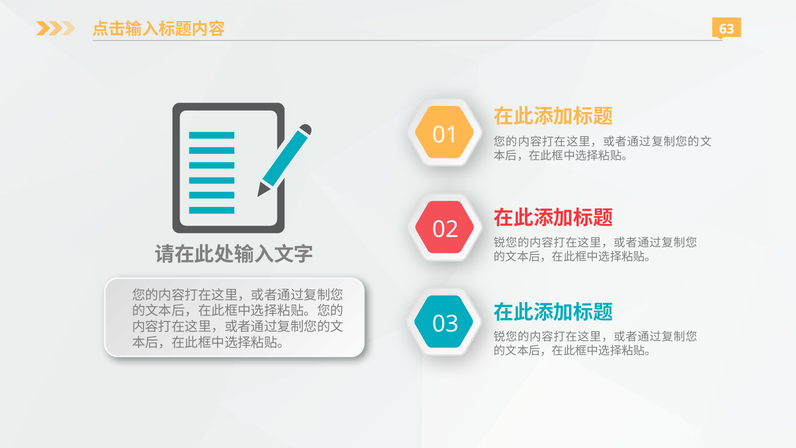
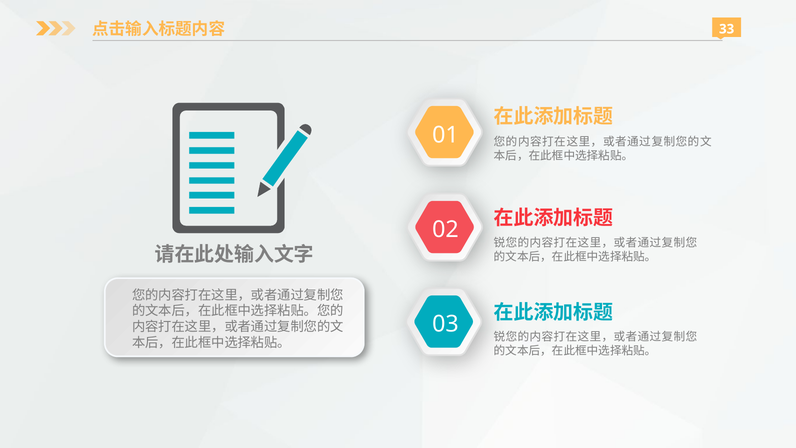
63: 63 -> 33
